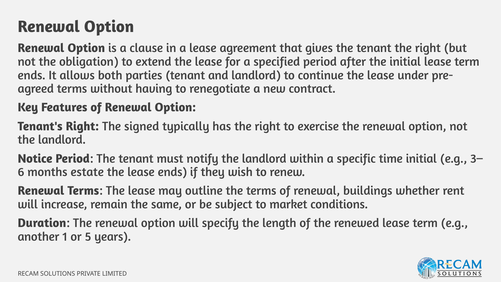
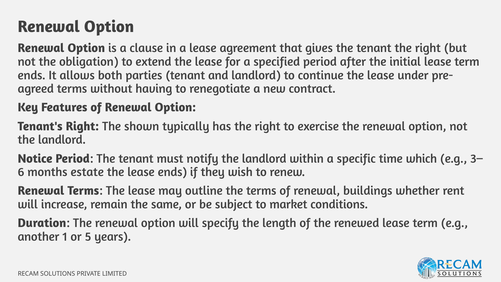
signed: signed -> shown
time initial: initial -> which
